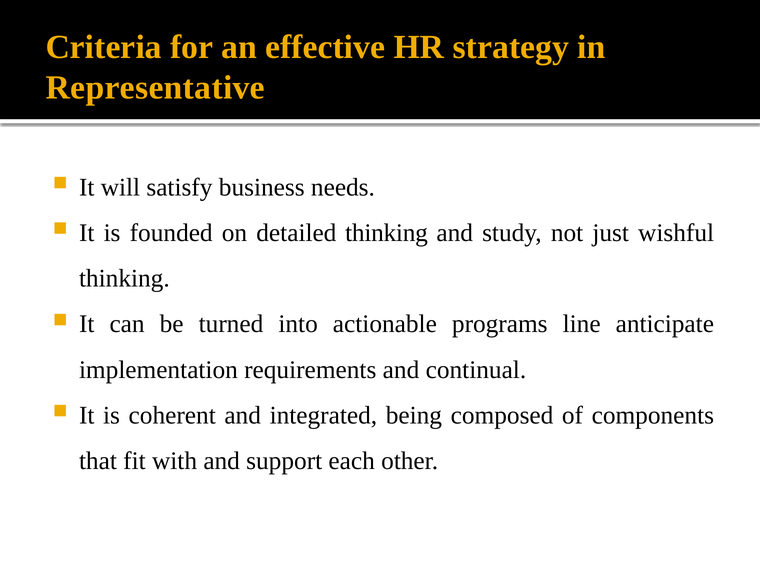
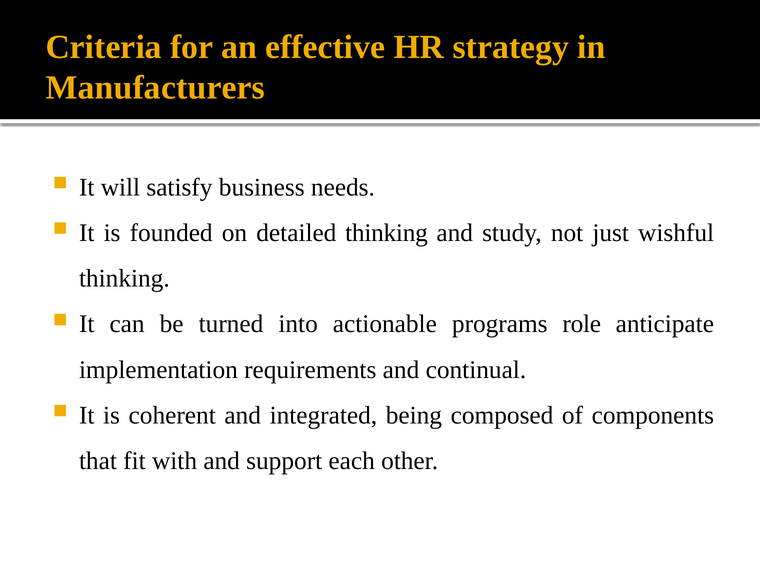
Representative: Representative -> Manufacturers
line: line -> role
